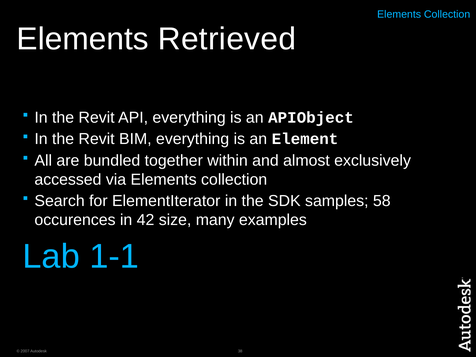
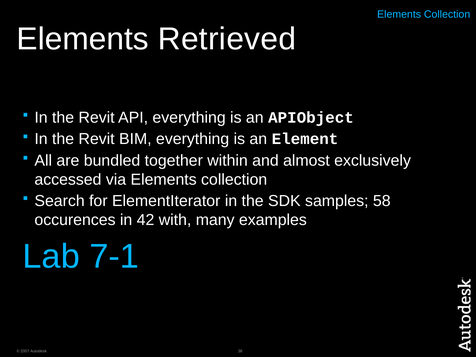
size: size -> with
1-1: 1-1 -> 7-1
